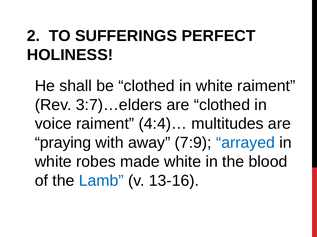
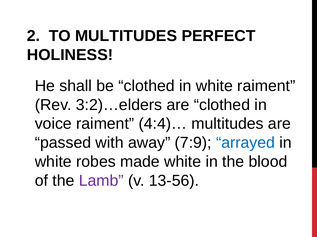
TO SUFFERINGS: SUFFERINGS -> MULTITUDES
3:7)…elders: 3:7)…elders -> 3:2)…elders
praying: praying -> passed
Lamb colour: blue -> purple
13-16: 13-16 -> 13-56
